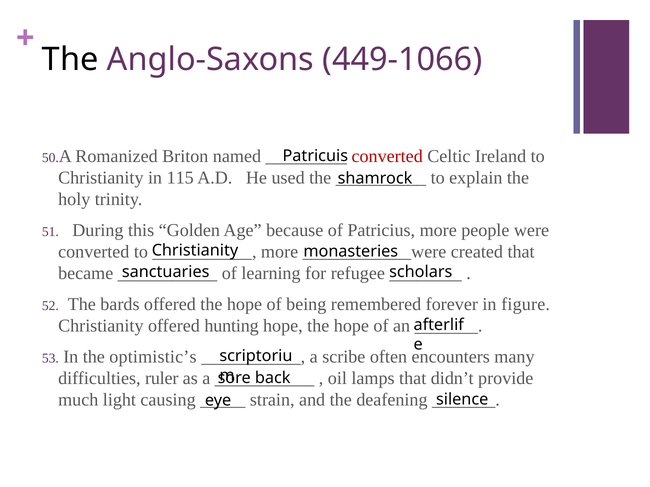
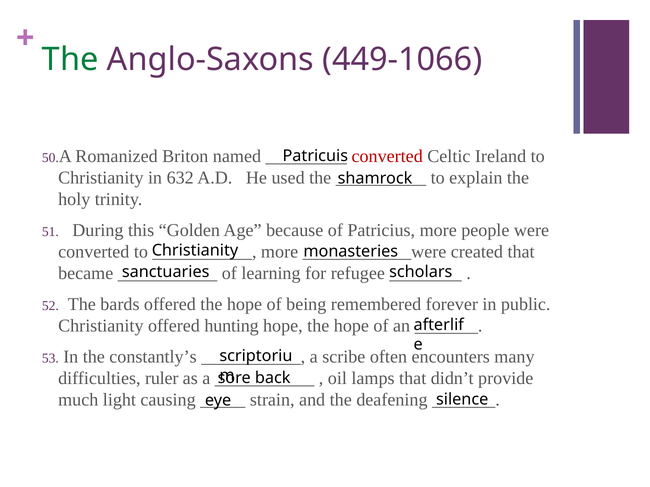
The at (70, 59) colour: black -> green
115: 115 -> 632
figure: figure -> public
optimistic’s: optimistic’s -> constantly’s
